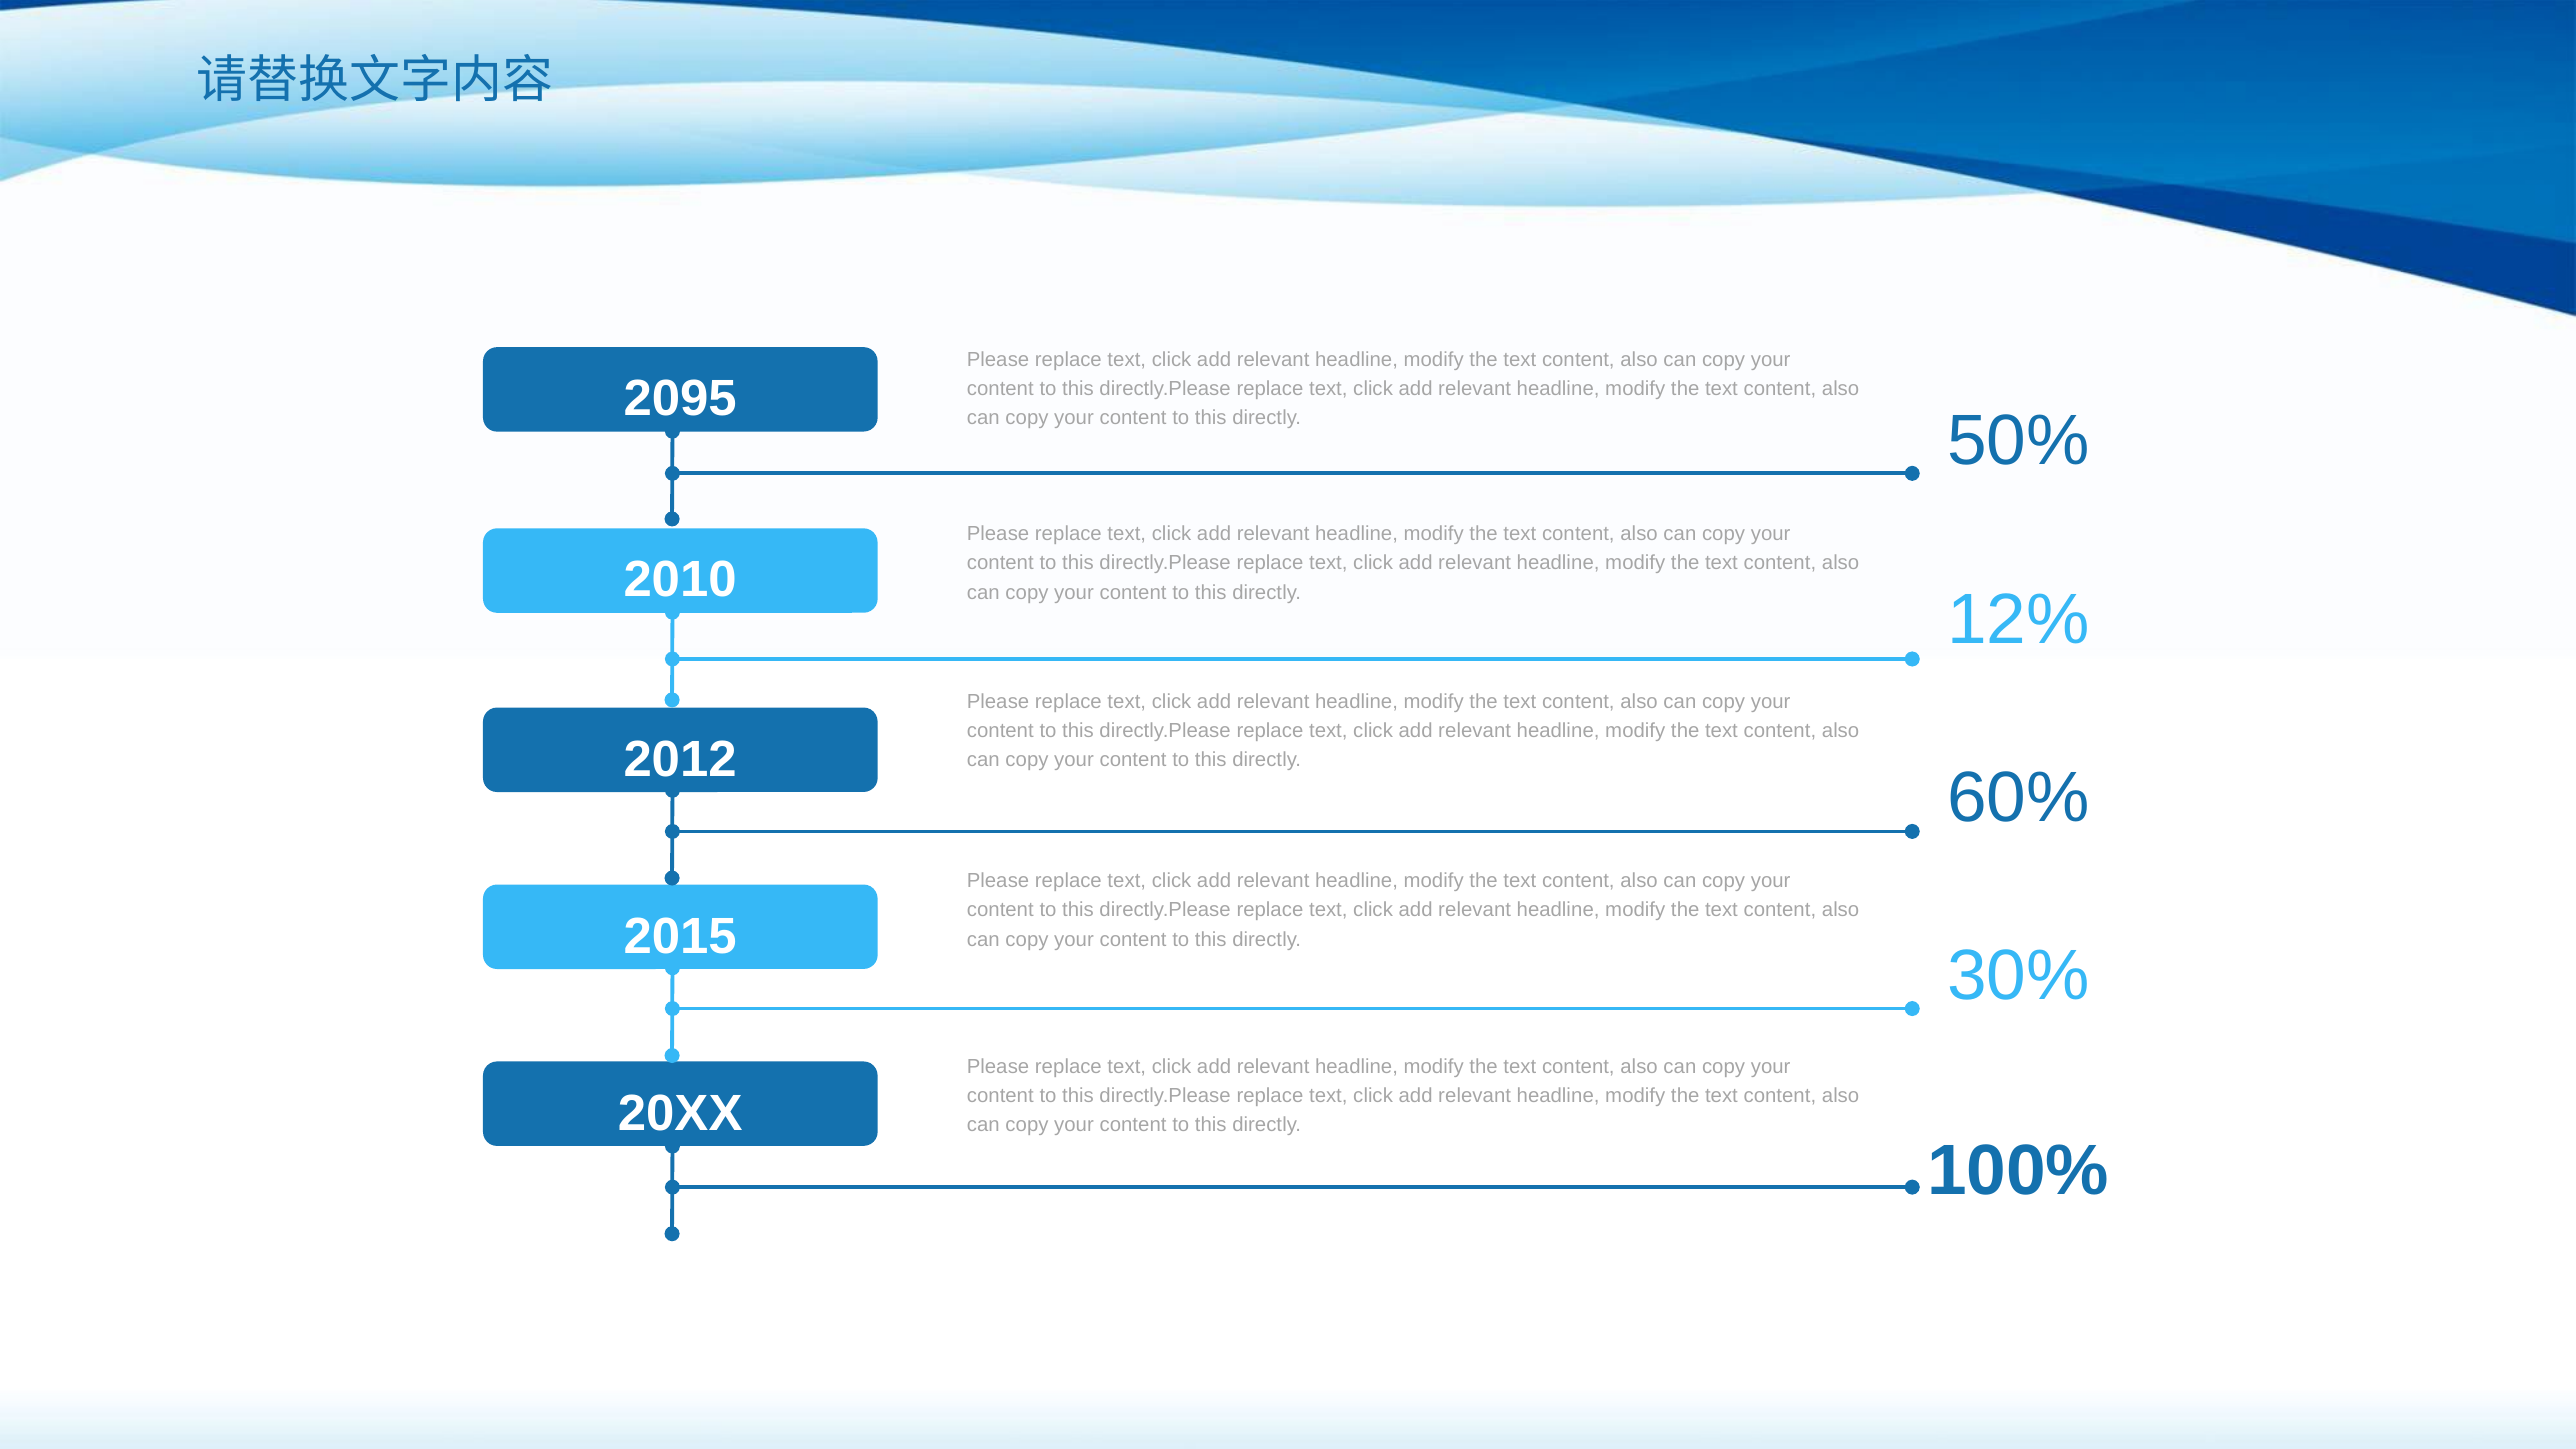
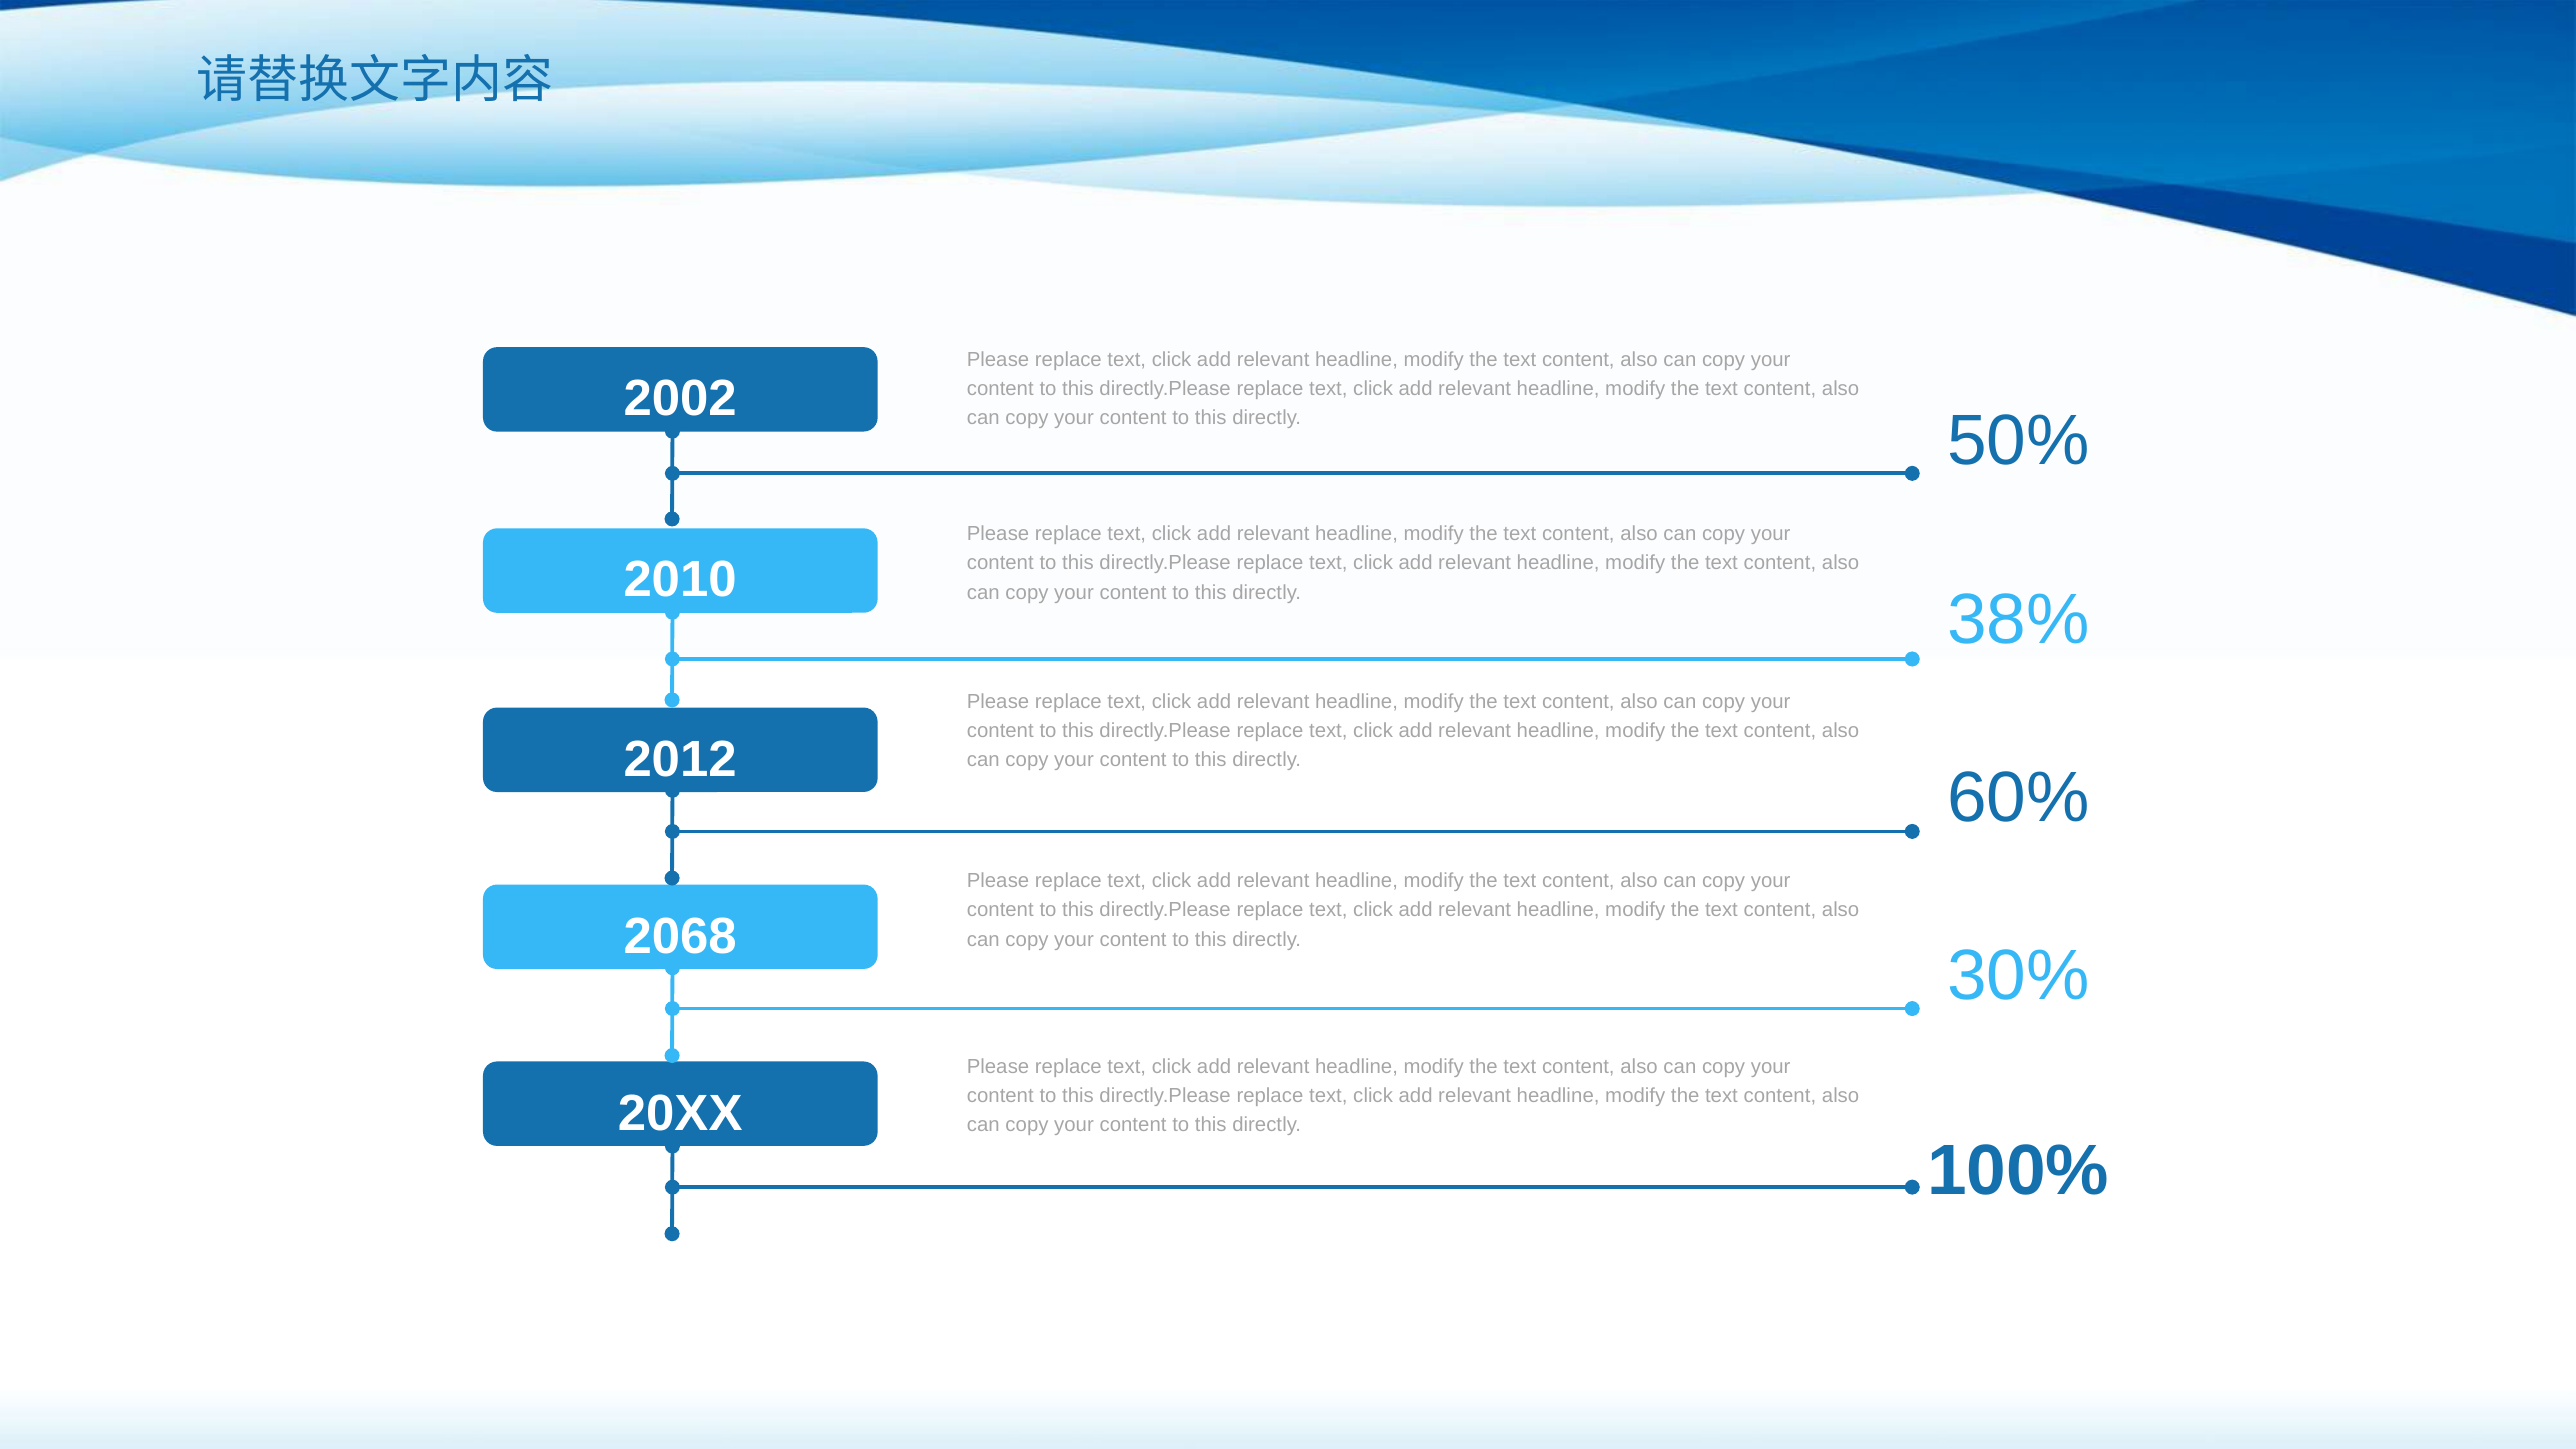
2095: 2095 -> 2002
12%: 12% -> 38%
2015: 2015 -> 2068
